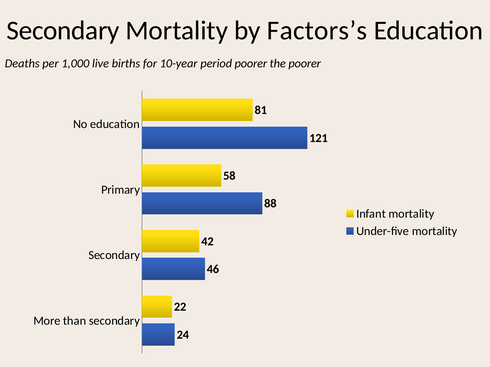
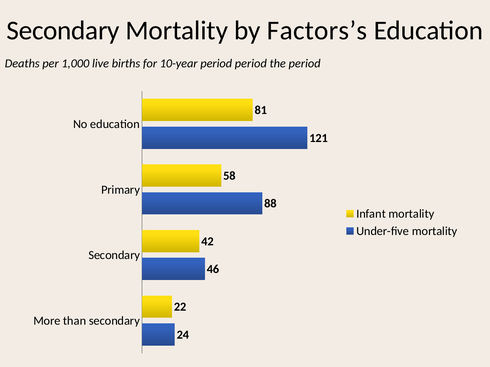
period poorer: poorer -> period
the poorer: poorer -> period
